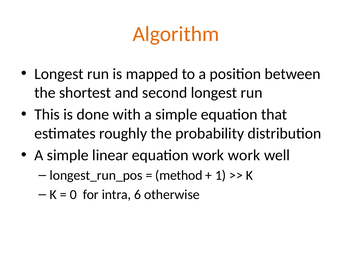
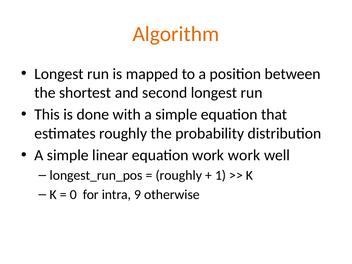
method at (179, 175): method -> roughly
6: 6 -> 9
